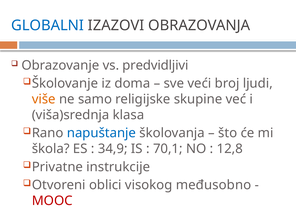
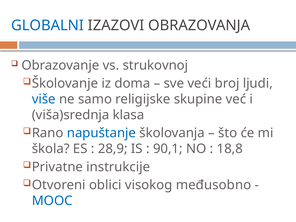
predvidljivi: predvidljivi -> strukovnoj
više colour: orange -> blue
34,9: 34,9 -> 28,9
70,1: 70,1 -> 90,1
12,8: 12,8 -> 18,8
MOOC colour: red -> blue
